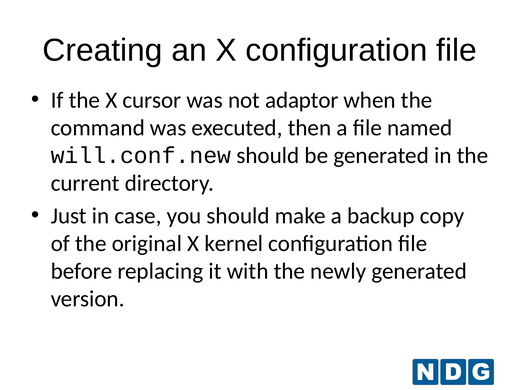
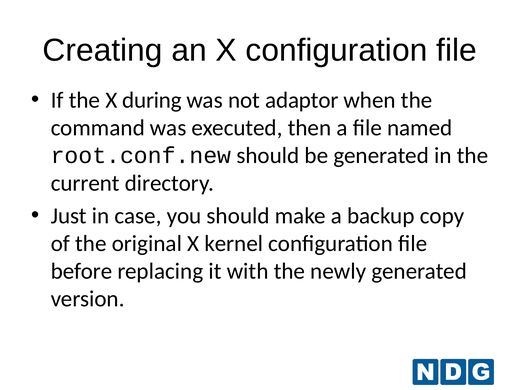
cursor: cursor -> during
will.conf.new: will.conf.new -> root.conf.new
